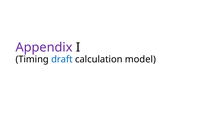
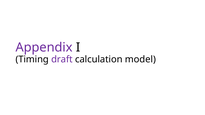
draft colour: blue -> purple
